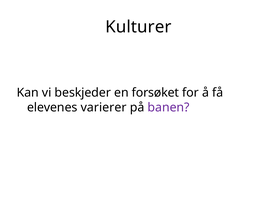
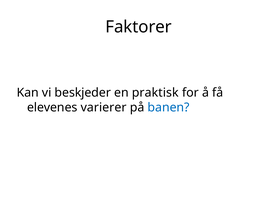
Kulturer: Kulturer -> Faktorer
forsøket: forsøket -> praktisk
banen colour: purple -> blue
